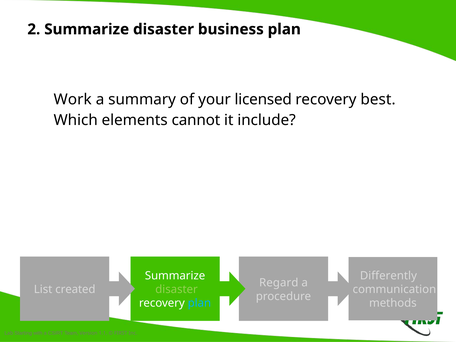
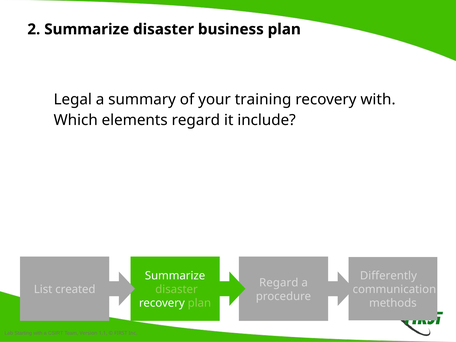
Work: Work -> Legal
licensed: licensed -> training
recovery best: best -> with
elements cannot: cannot -> regard
plan at (199, 303) colour: light blue -> light green
